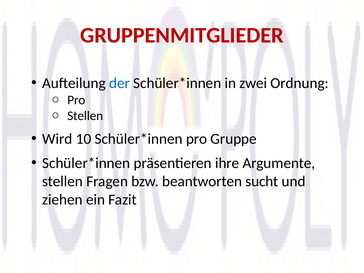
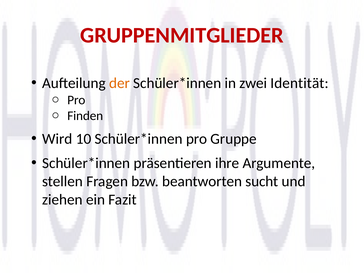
der colour: blue -> orange
Ordnung: Ordnung -> Identität
Stellen at (85, 116): Stellen -> Finden
